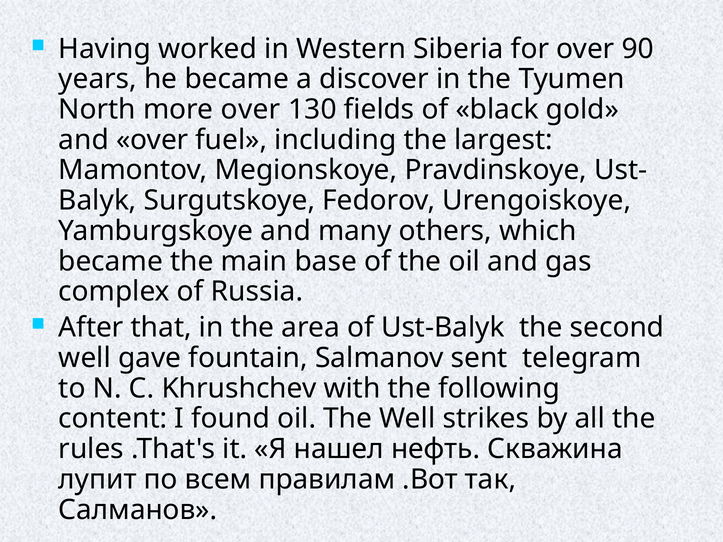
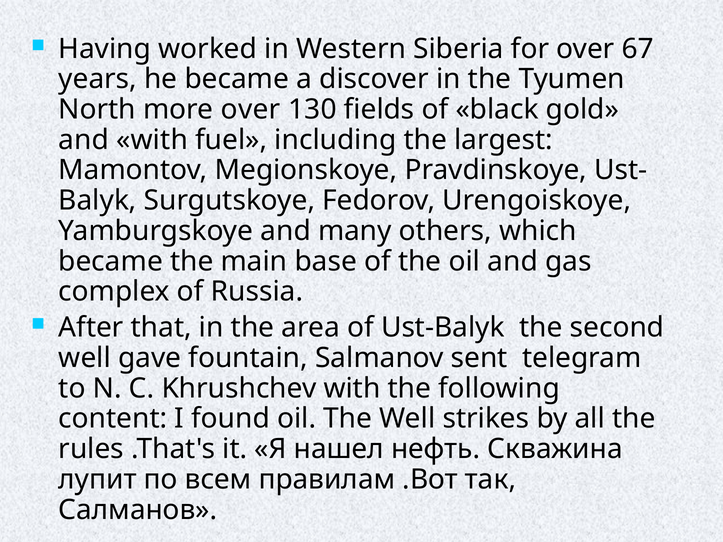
90: 90 -> 67
and over: over -> with
